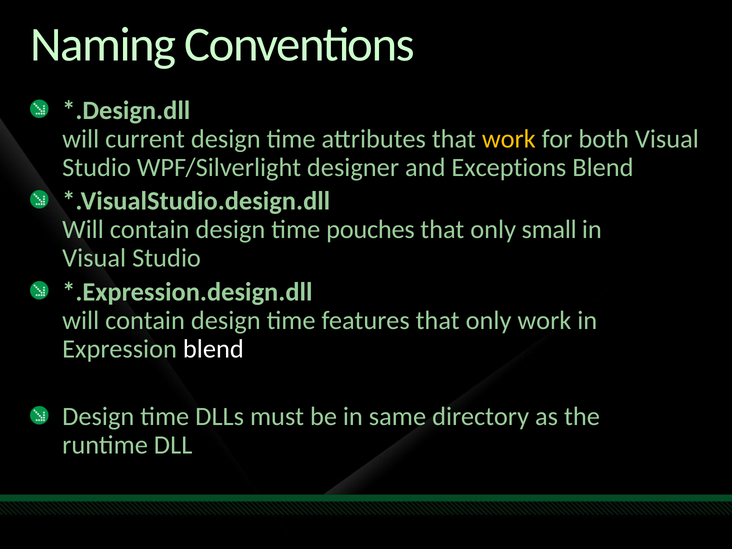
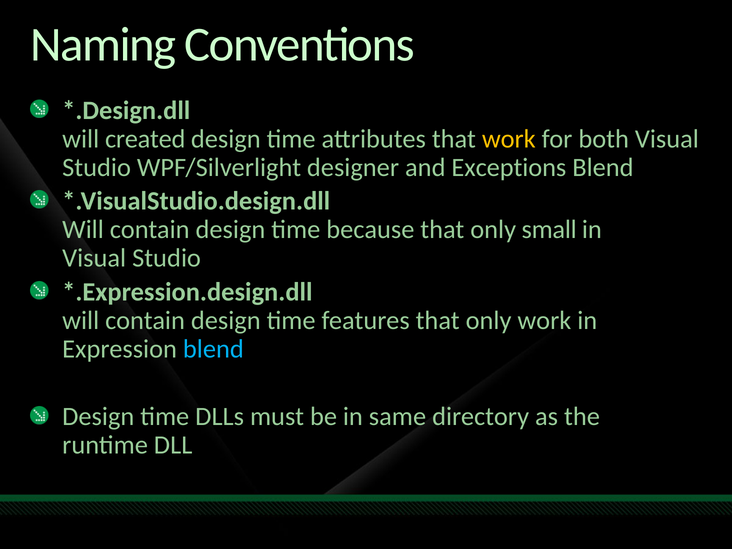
current: current -> created
pouches: pouches -> because
blend at (213, 349) colour: white -> light blue
